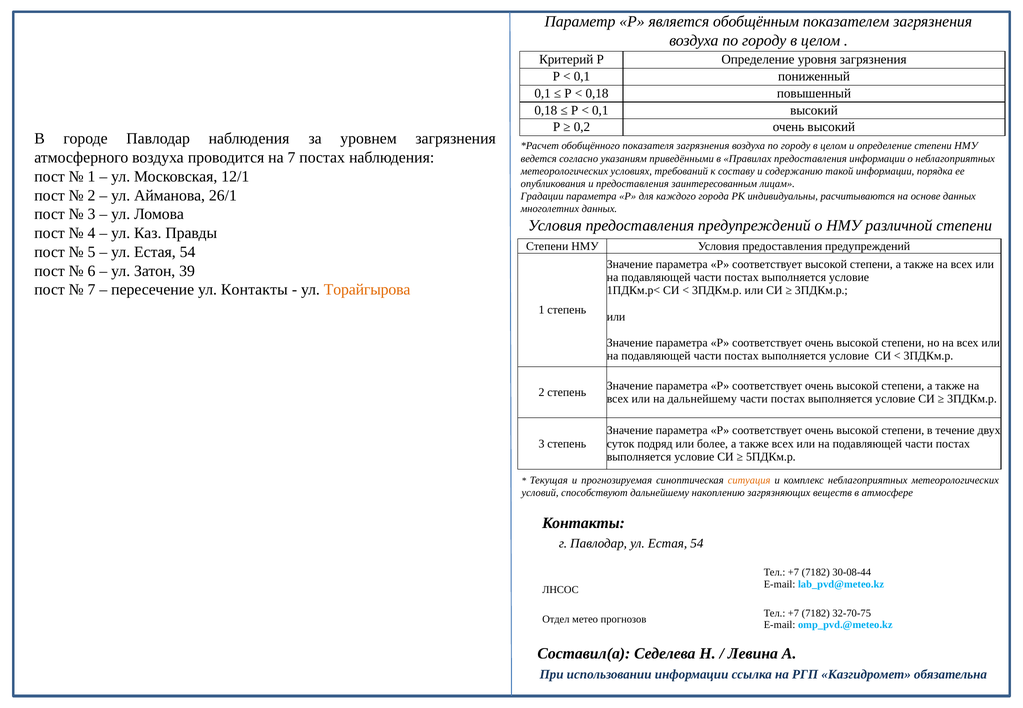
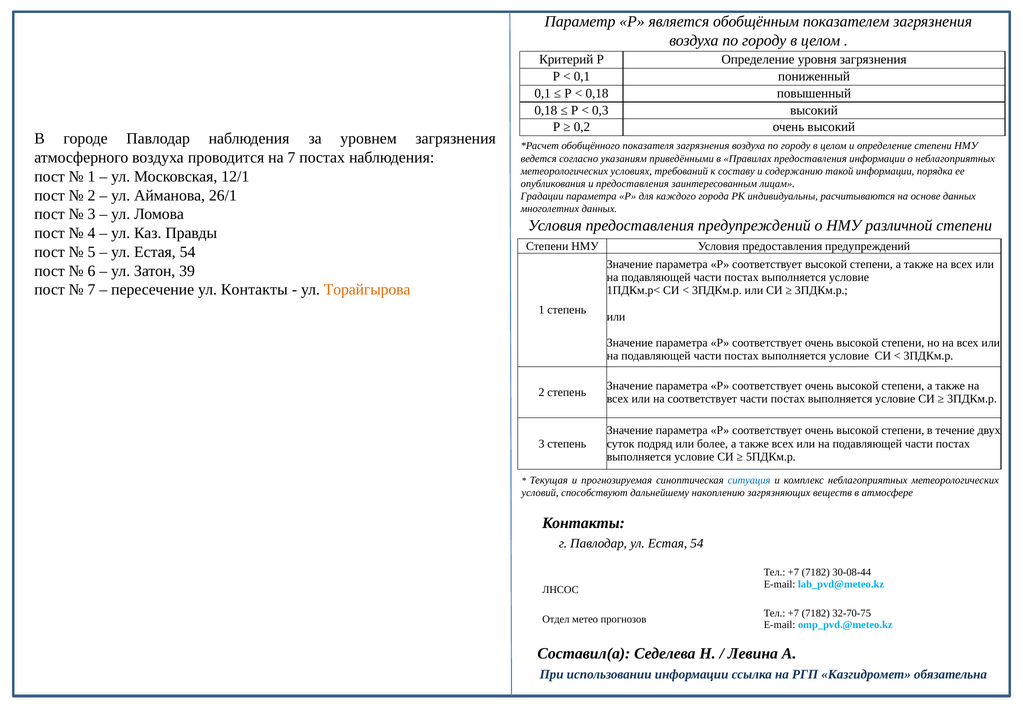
0,1 at (600, 110): 0,1 -> 0,3
на дальнейшему: дальнейшему -> соответствует
ситуация colour: orange -> blue
